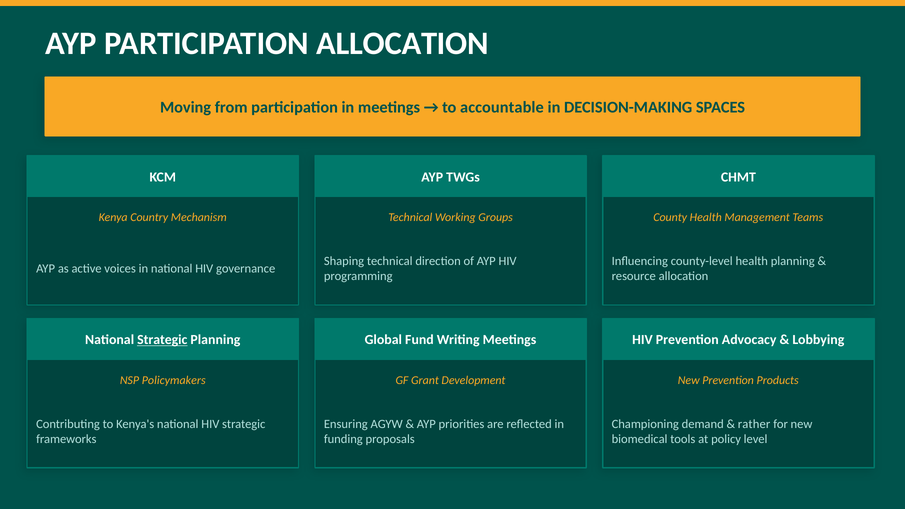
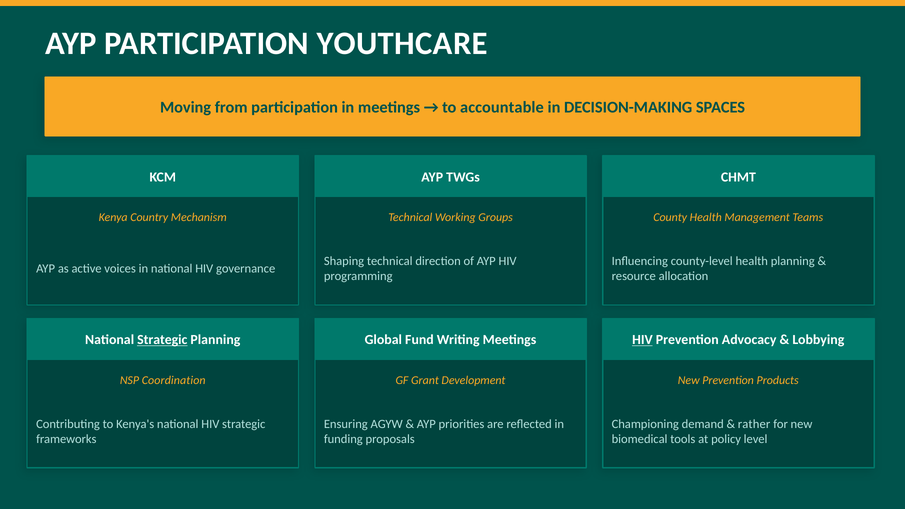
PARTICIPATION ALLOCATION: ALLOCATION -> YOUTHCARE
HIV at (642, 340) underline: none -> present
Policymakers: Policymakers -> Coordination
